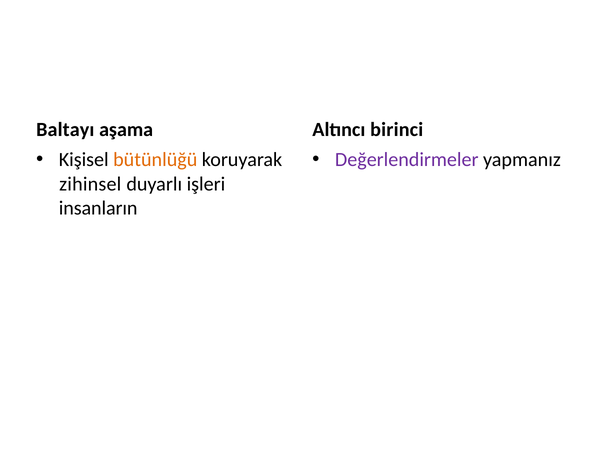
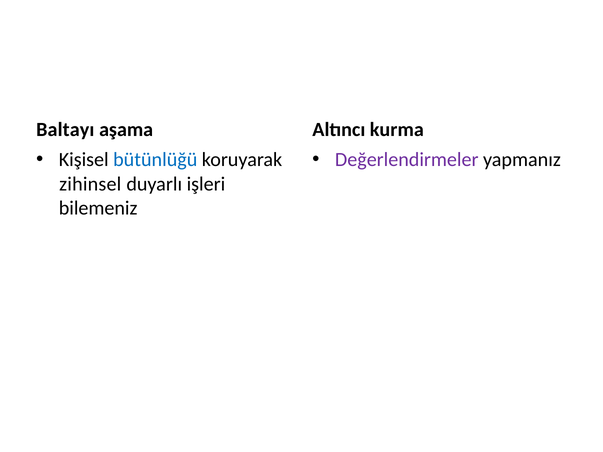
birinci: birinci -> kurma
bütünlüğü colour: orange -> blue
insanların: insanların -> bilemeniz
